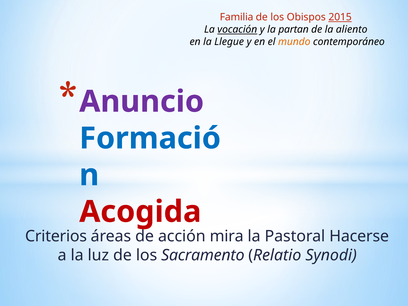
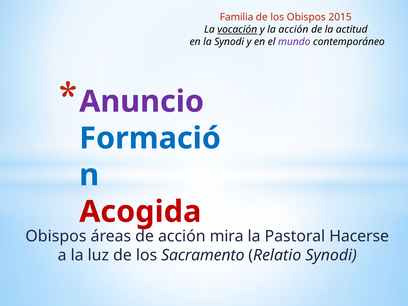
2015 underline: present -> none
la partan: partan -> acción
aliento: aliento -> actitud
la Llegue: Llegue -> Synodi
mundo colour: orange -> purple
Criterios at (56, 236): Criterios -> Obispos
